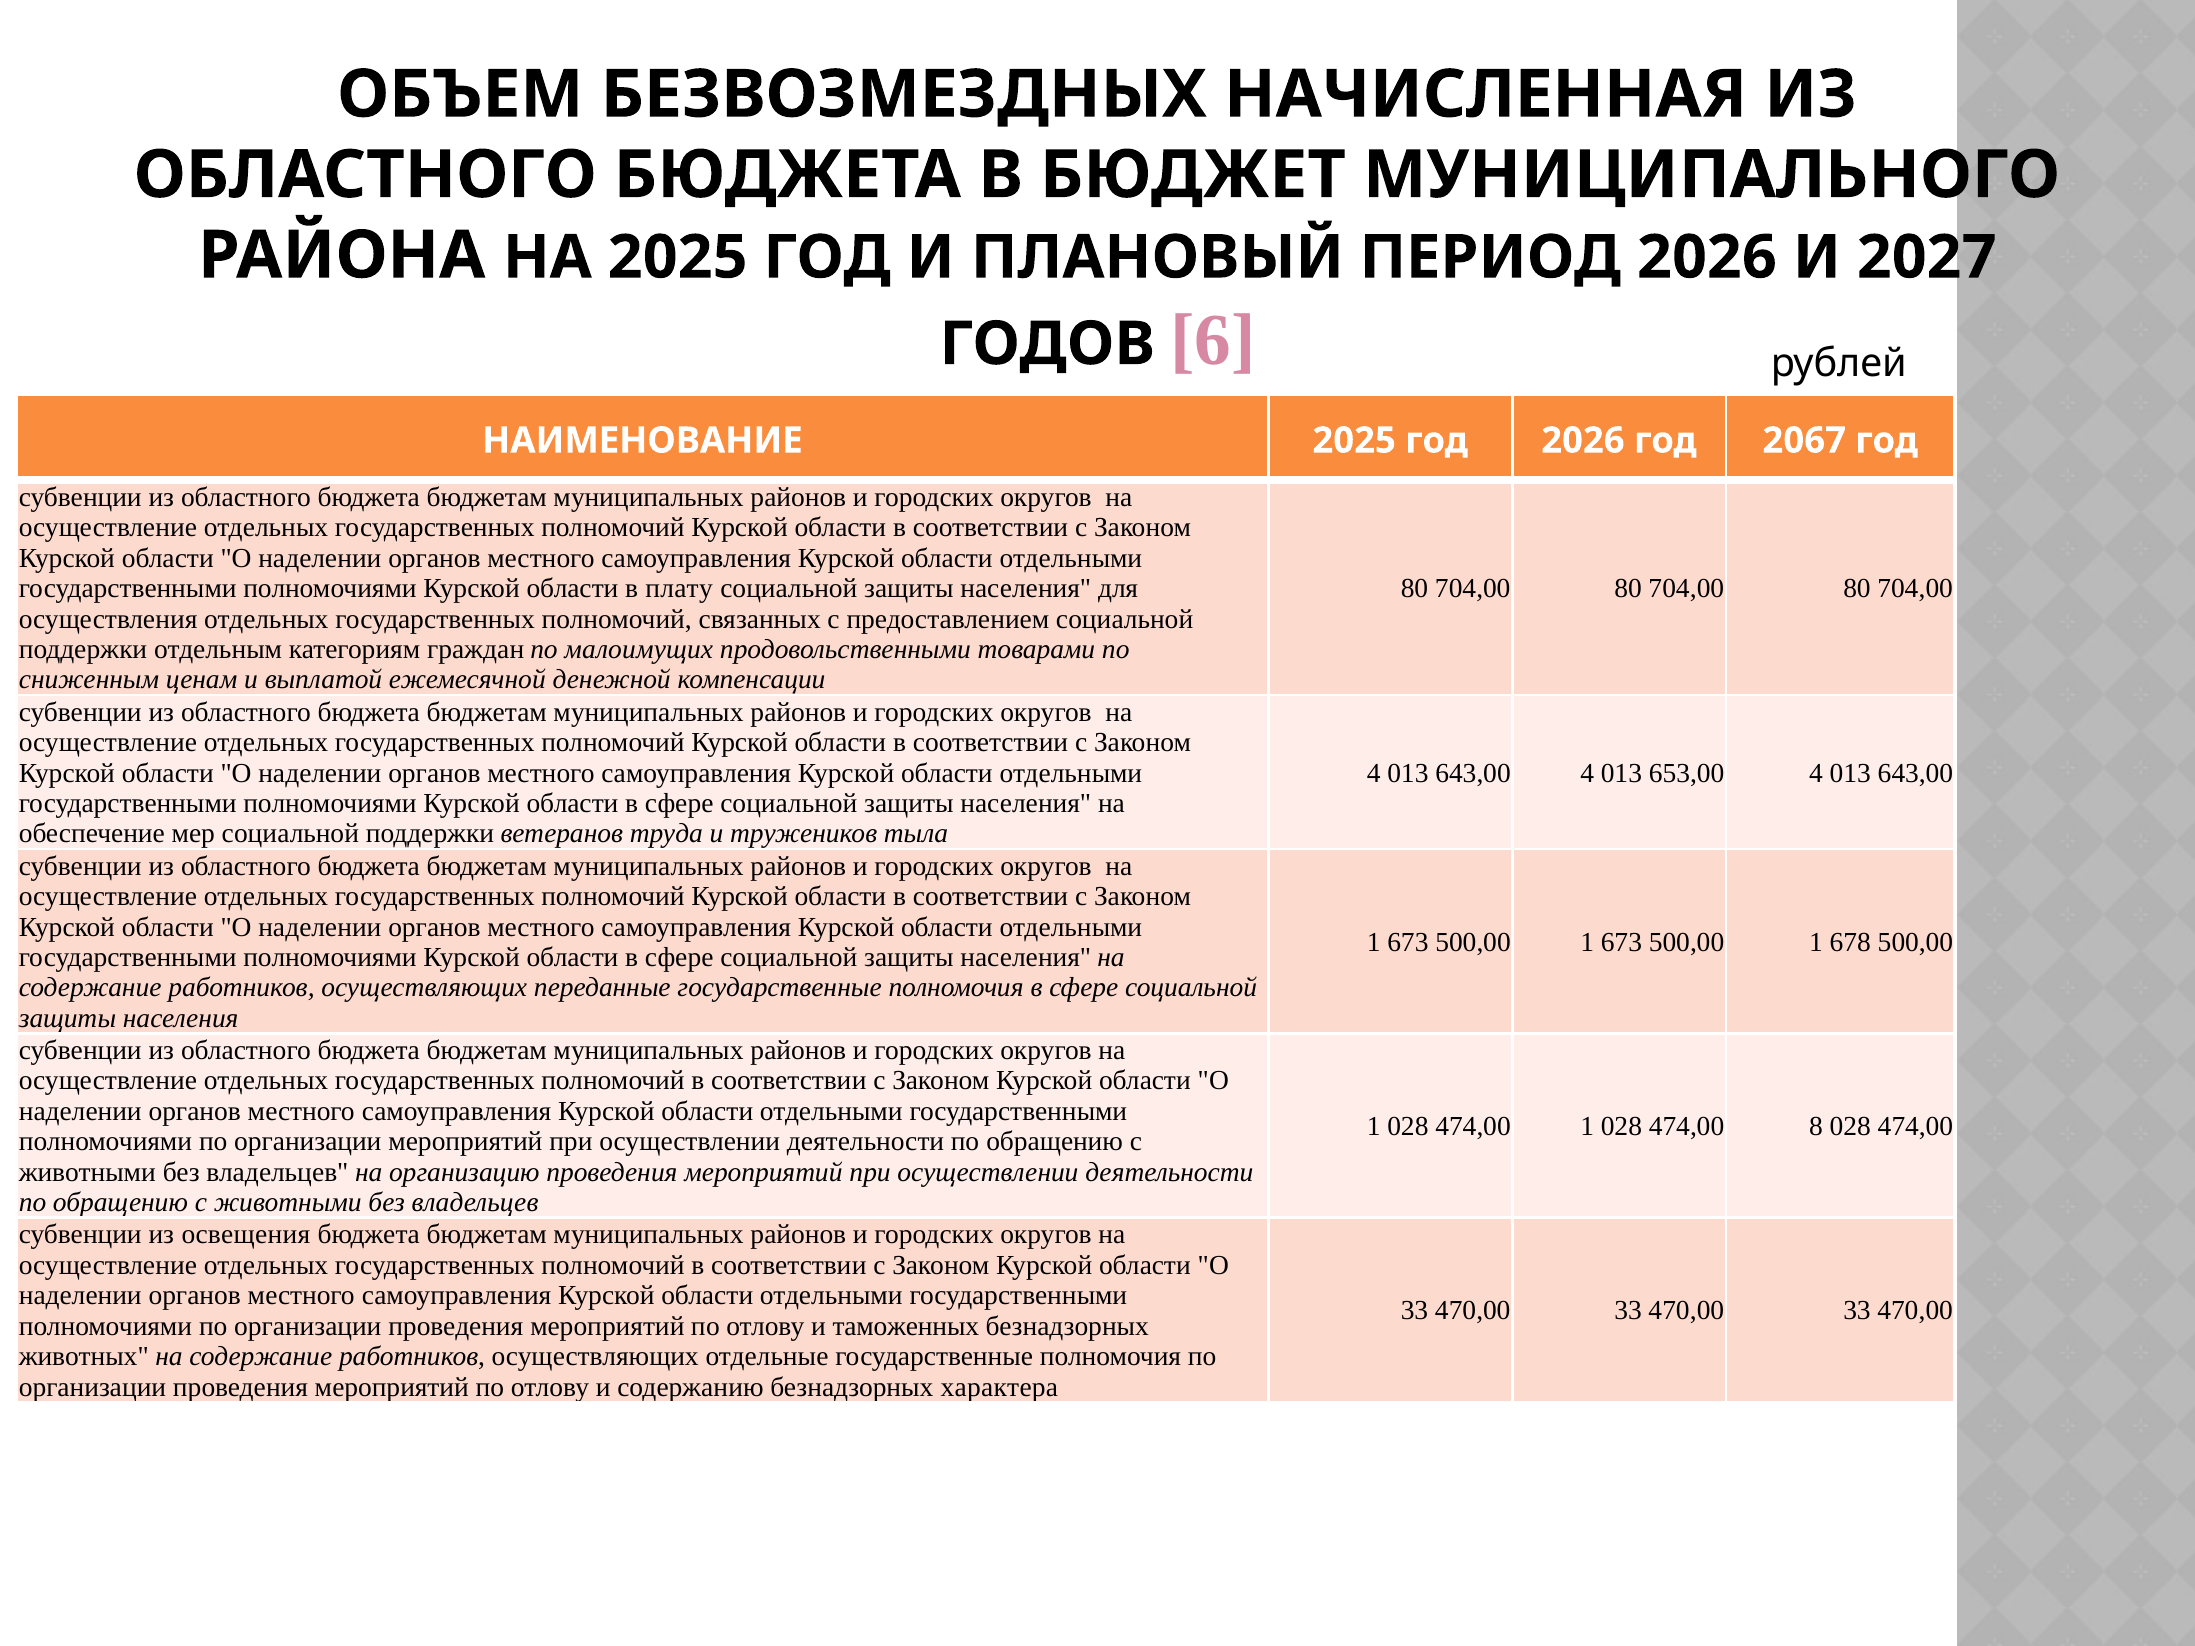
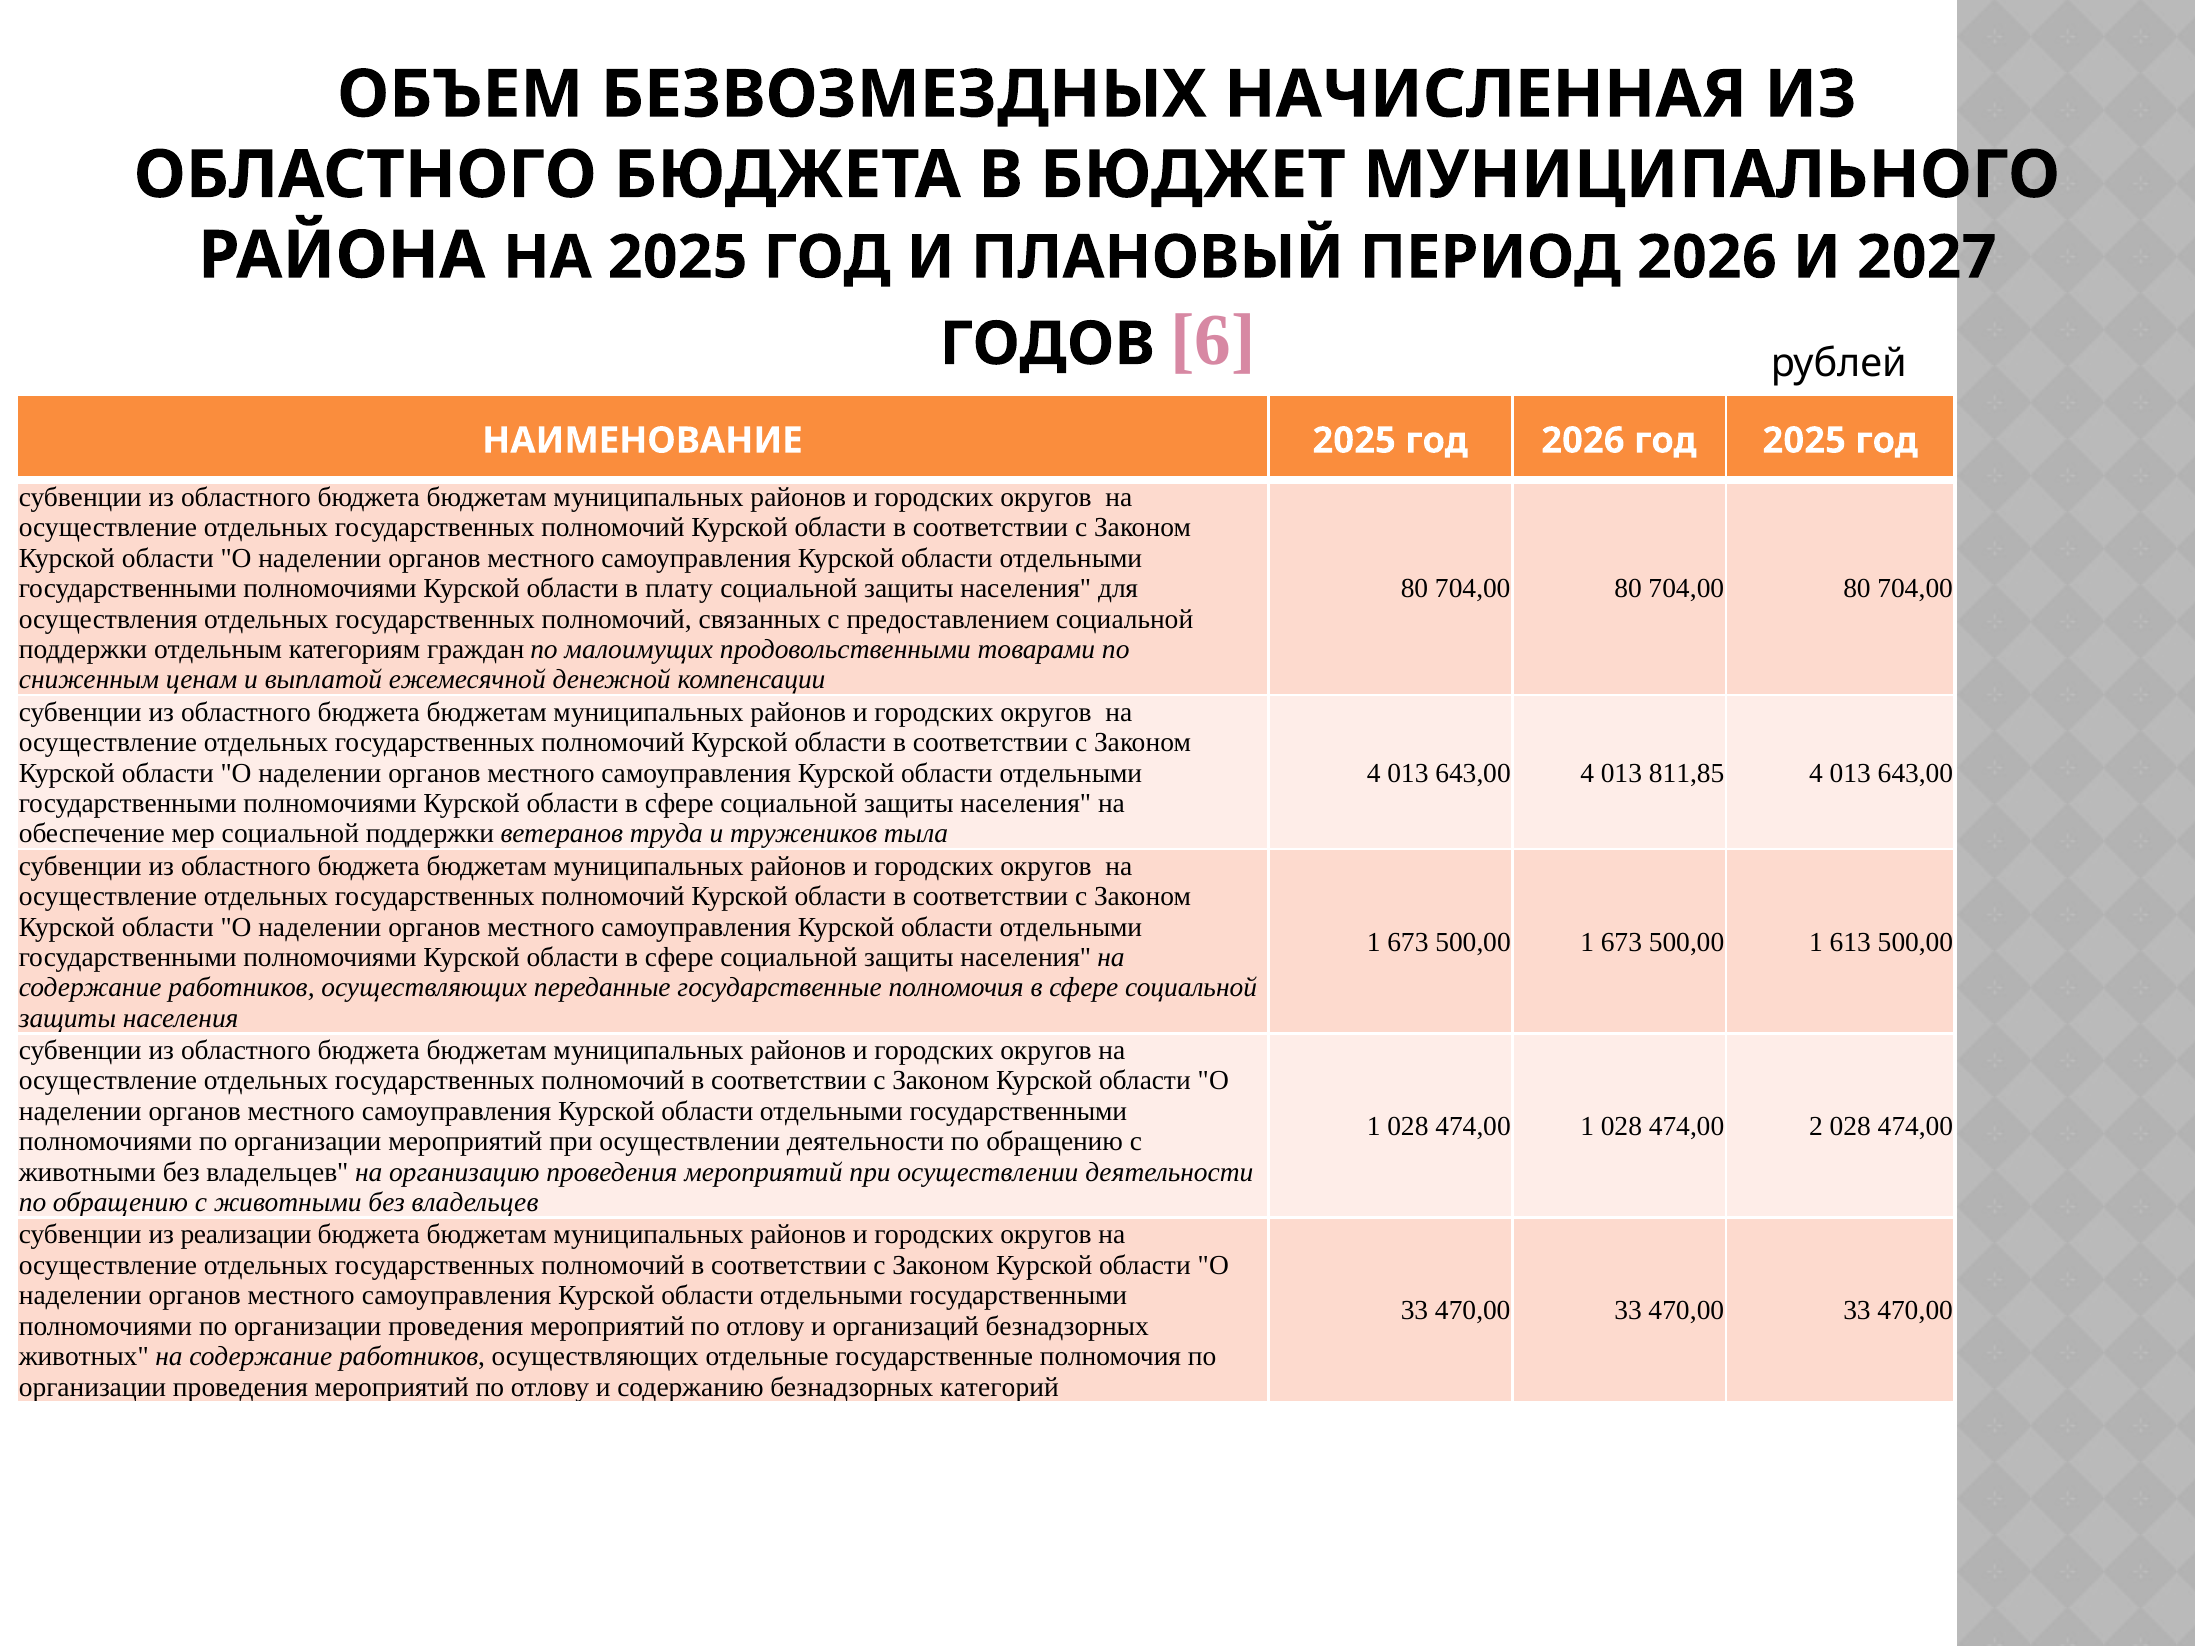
год 2067: 2067 -> 2025
653,00: 653,00 -> 811,85
678: 678 -> 613
8: 8 -> 2
освещения: освещения -> реализации
таможенных: таможенных -> организаций
характера: характера -> категорий
